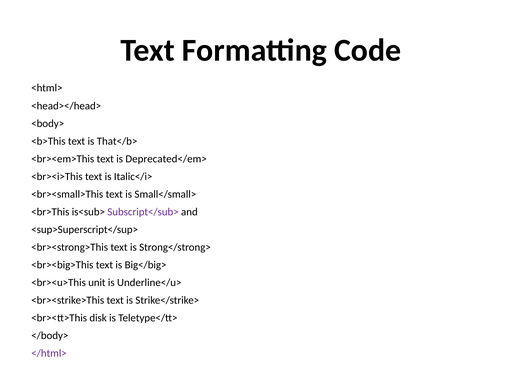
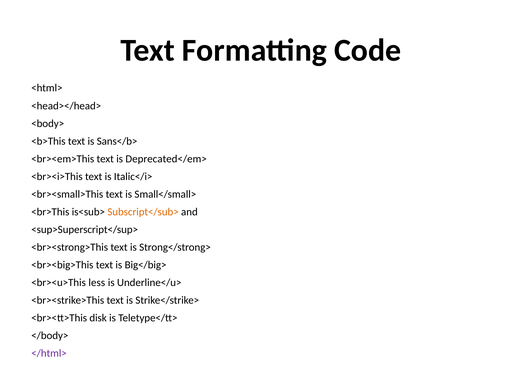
That</b>: That</b> -> Sans</b>
Subscript</sub> colour: purple -> orange
unit: unit -> less
